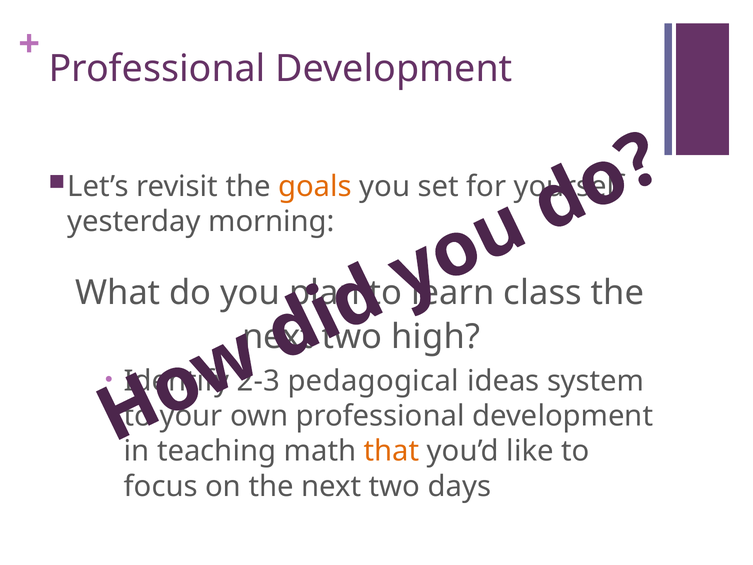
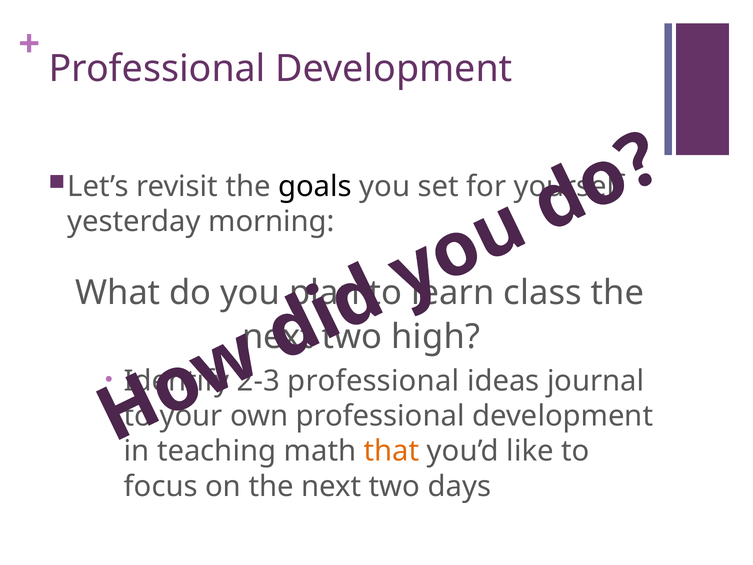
goals colour: orange -> black
pedagogical at (373, 381): pedagogical -> professional
system: system -> journal
